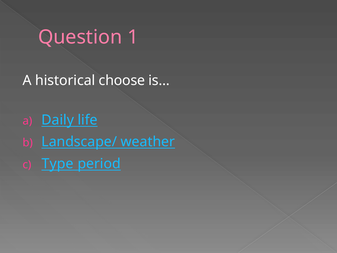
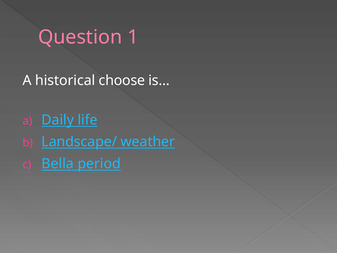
Type: Type -> Bella
